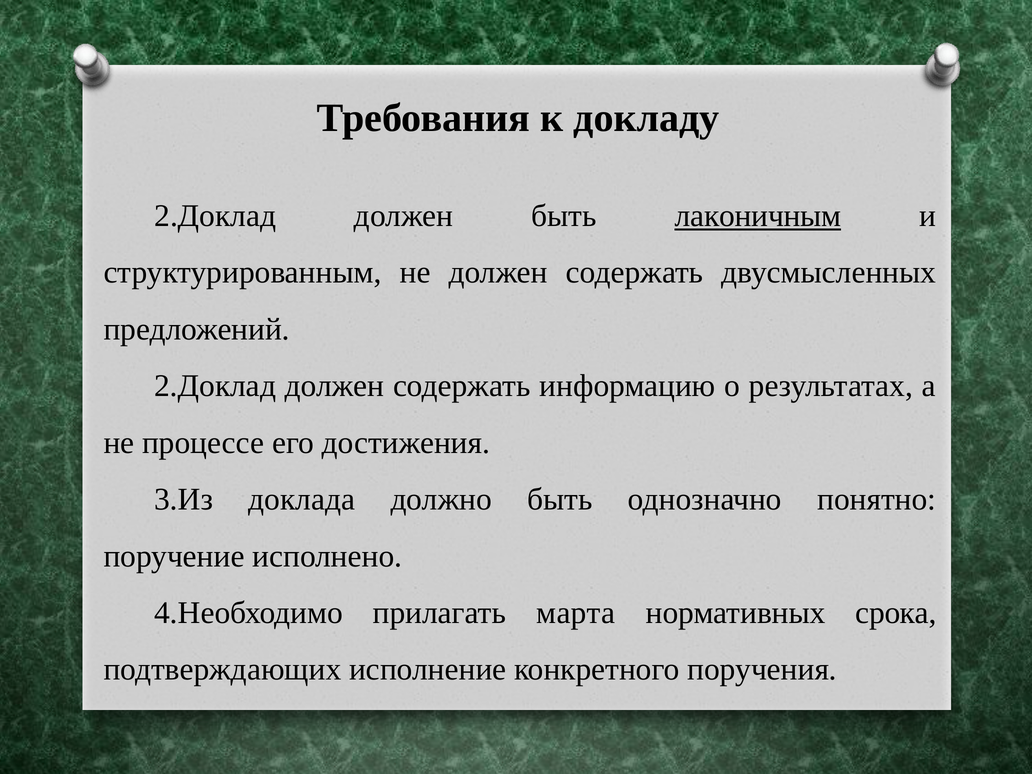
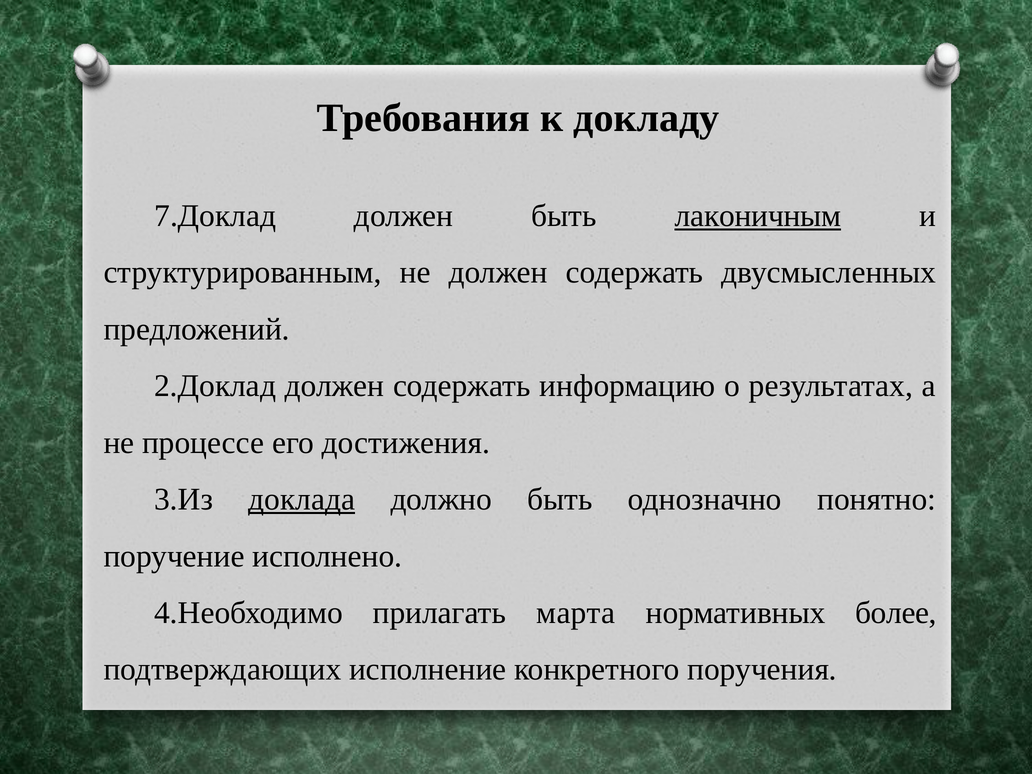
2.Доклад at (215, 216): 2.Доклад -> 7.Доклад
доклада underline: none -> present
срока: срока -> более
